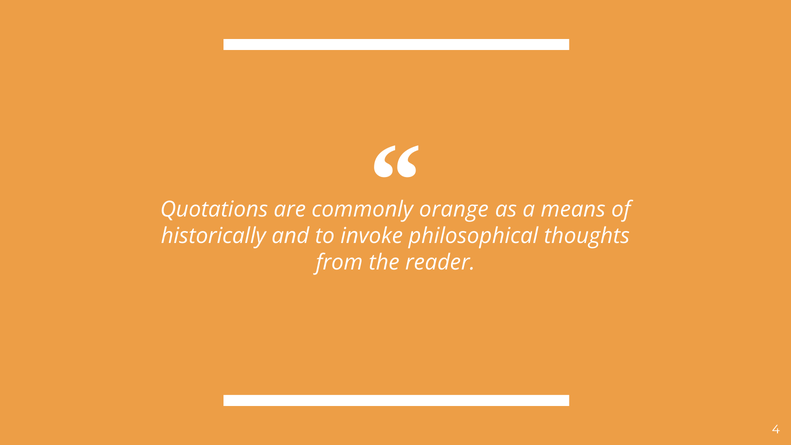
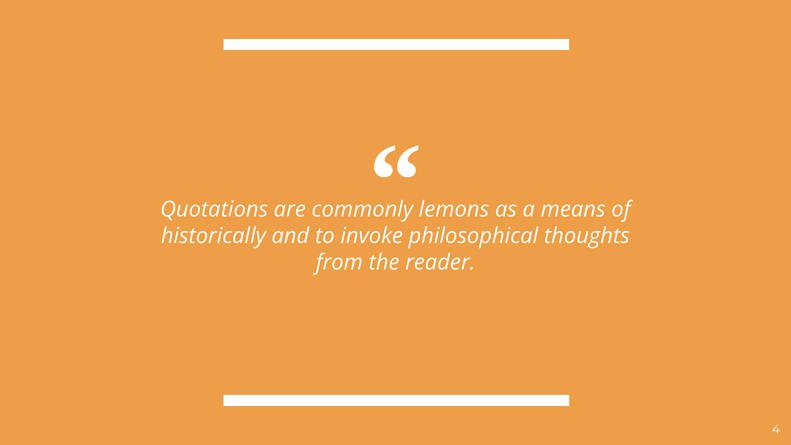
orange: orange -> lemons
